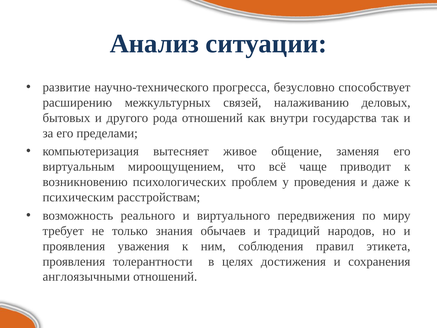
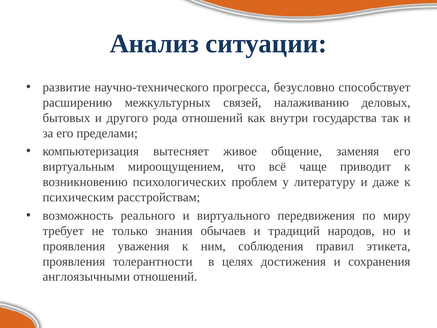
проведения: проведения -> литературу
